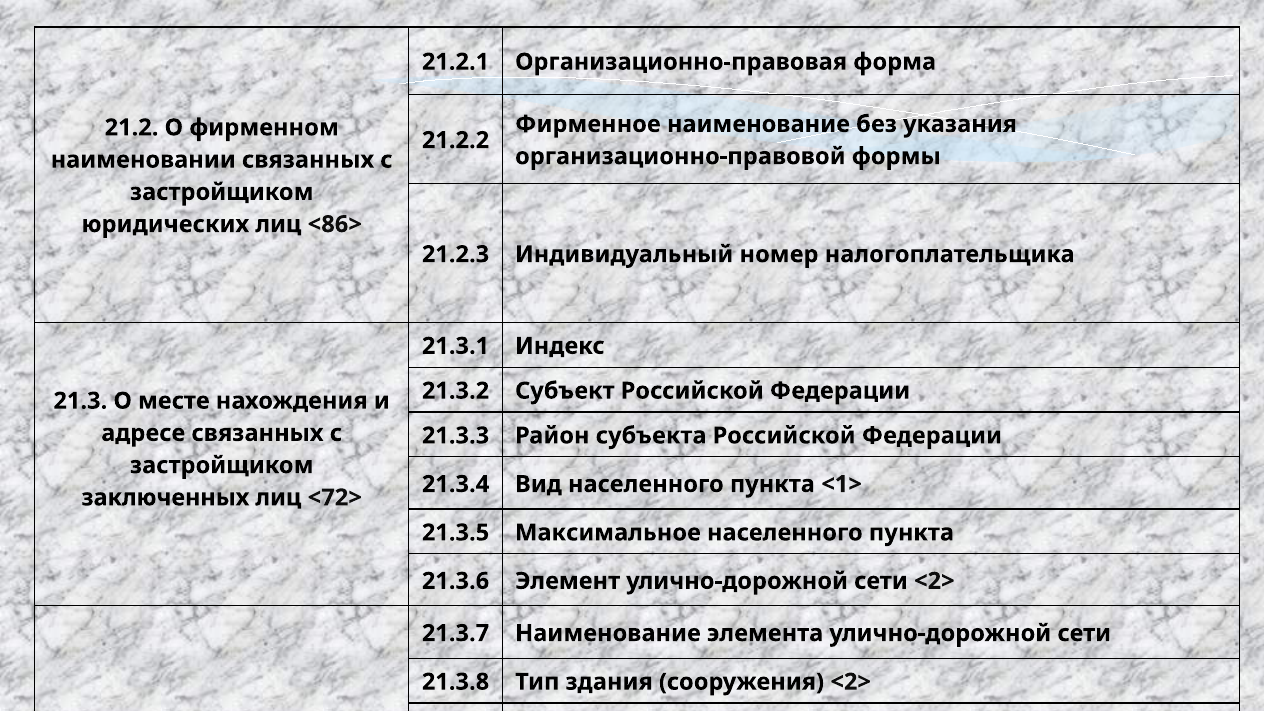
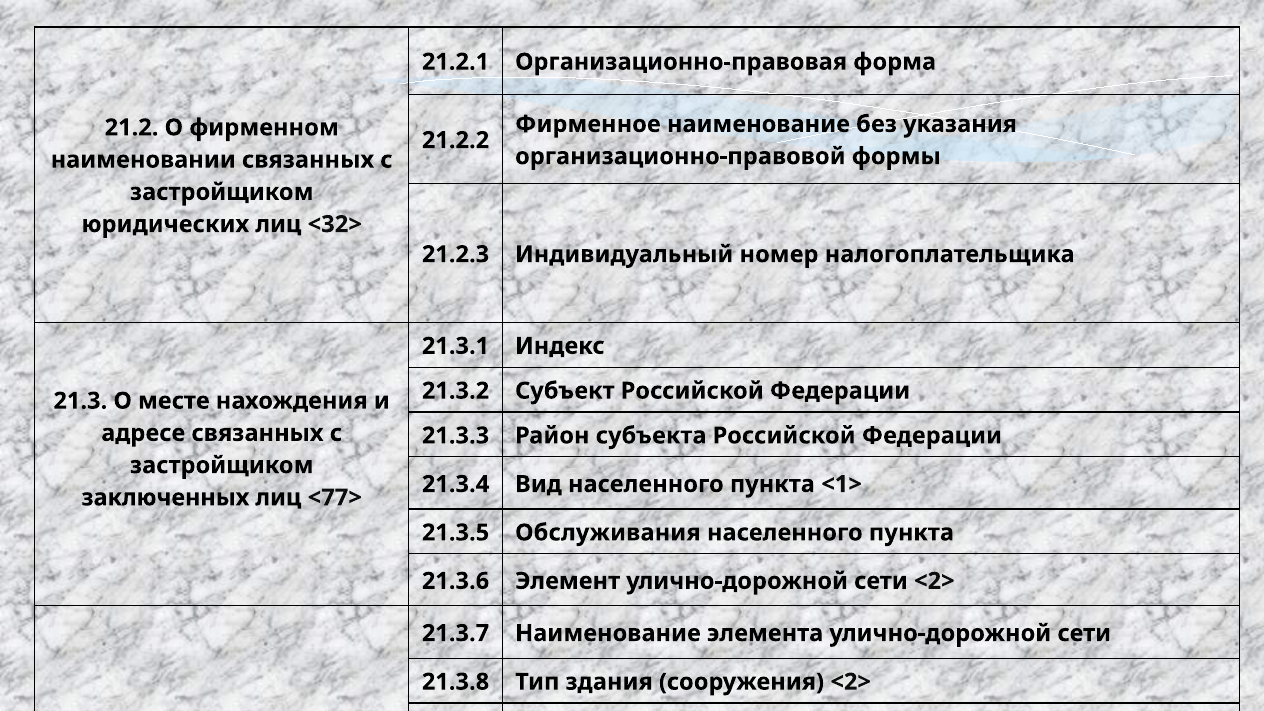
<86>: <86> -> <32>
<72>: <72> -> <77>
Максимальное: Максимальное -> Обслуживания
